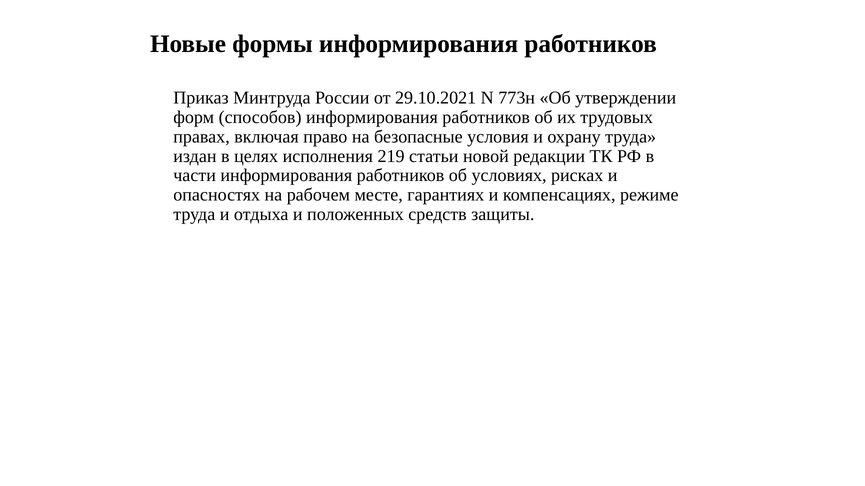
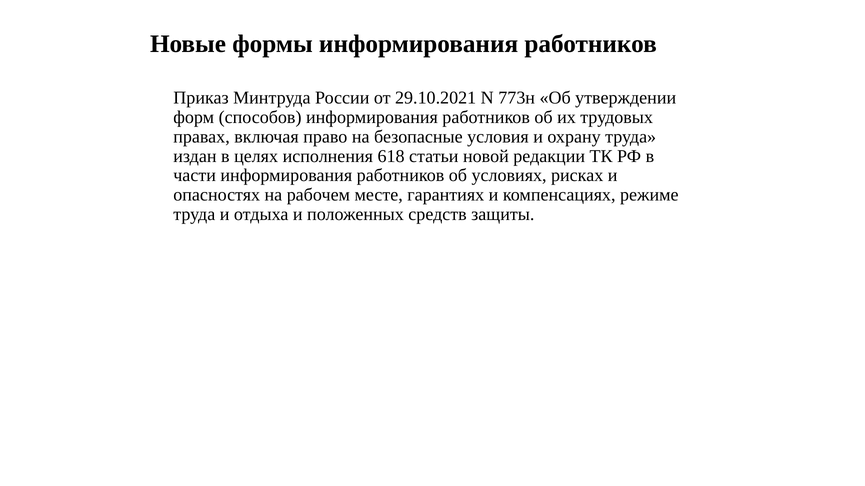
219: 219 -> 618
